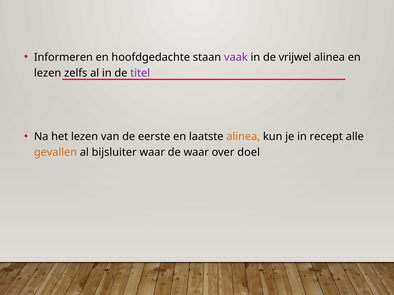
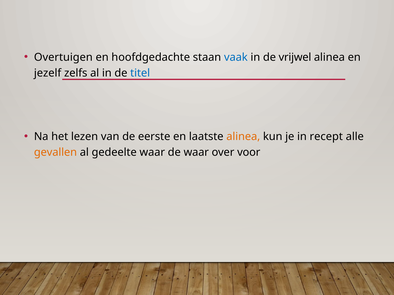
Informeren: Informeren -> Overtuigen
vaak colour: purple -> blue
lezen at (48, 73): lezen -> jezelf
titel colour: purple -> blue
bijsluiter: bijsluiter -> gedeelte
doel: doel -> voor
